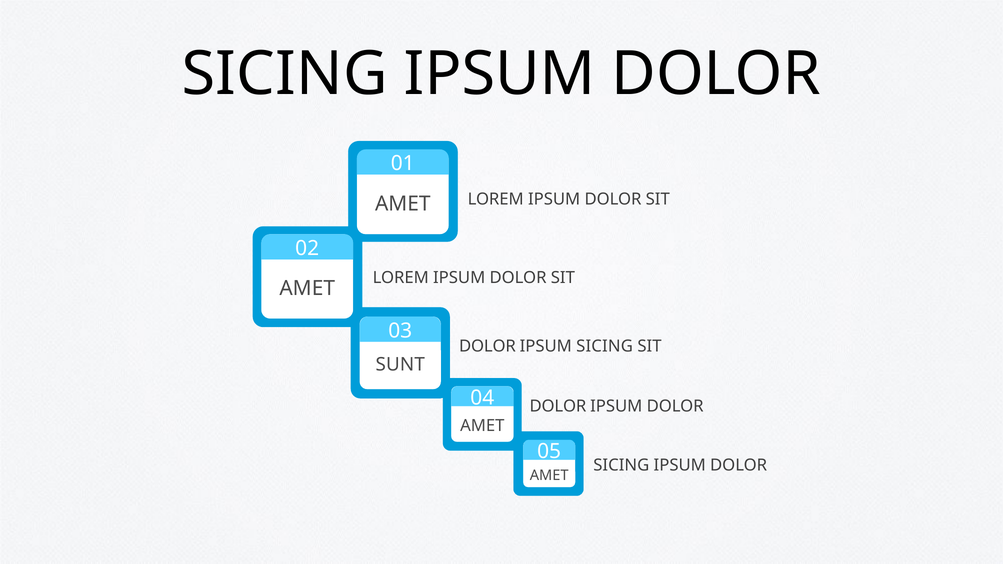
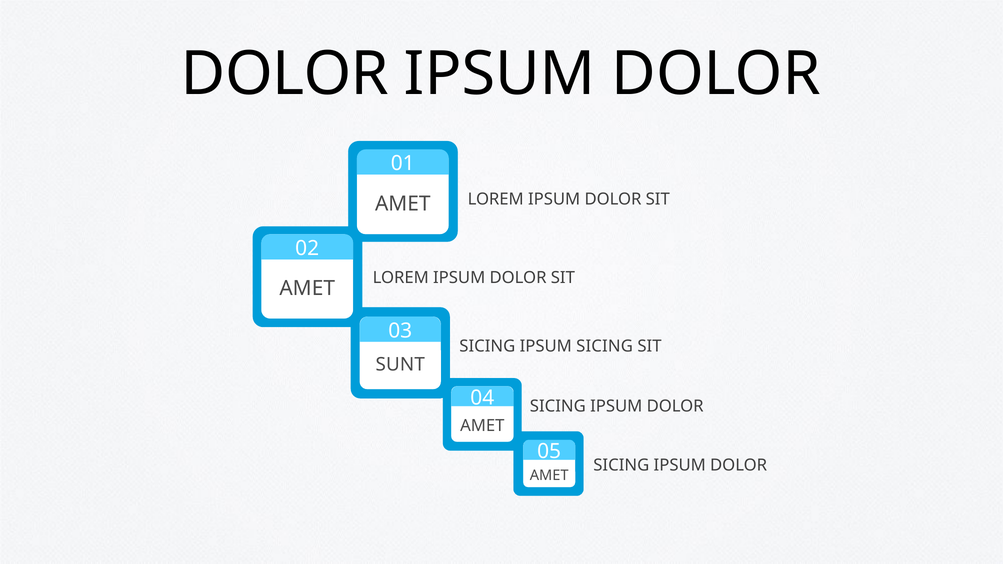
SICING at (285, 74): SICING -> DOLOR
DOLOR at (487, 346): DOLOR -> SICING
DOLOR at (558, 407): DOLOR -> SICING
